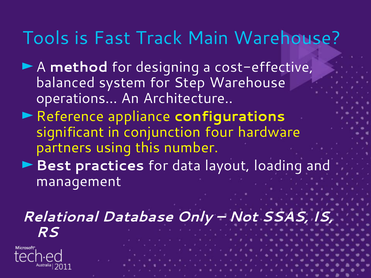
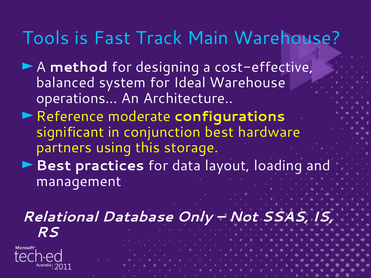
Step: Step -> Ideal
appliance: appliance -> moderate
conjunction four: four -> best
number: number -> storage
